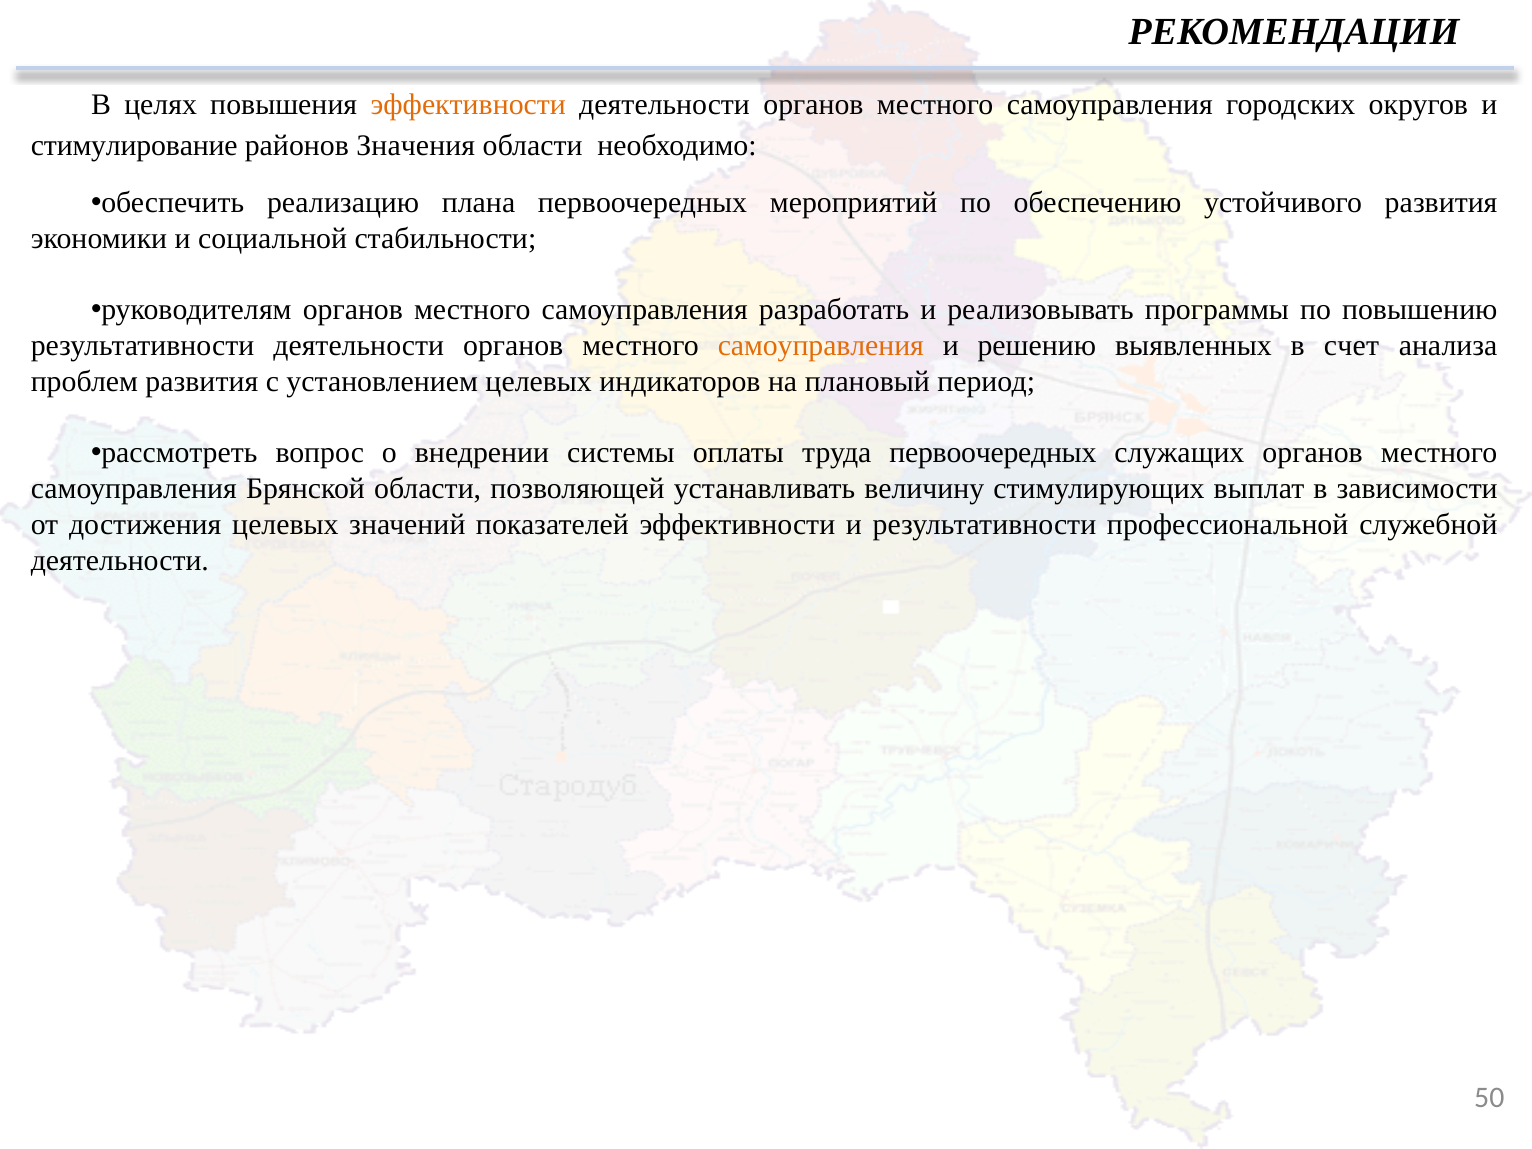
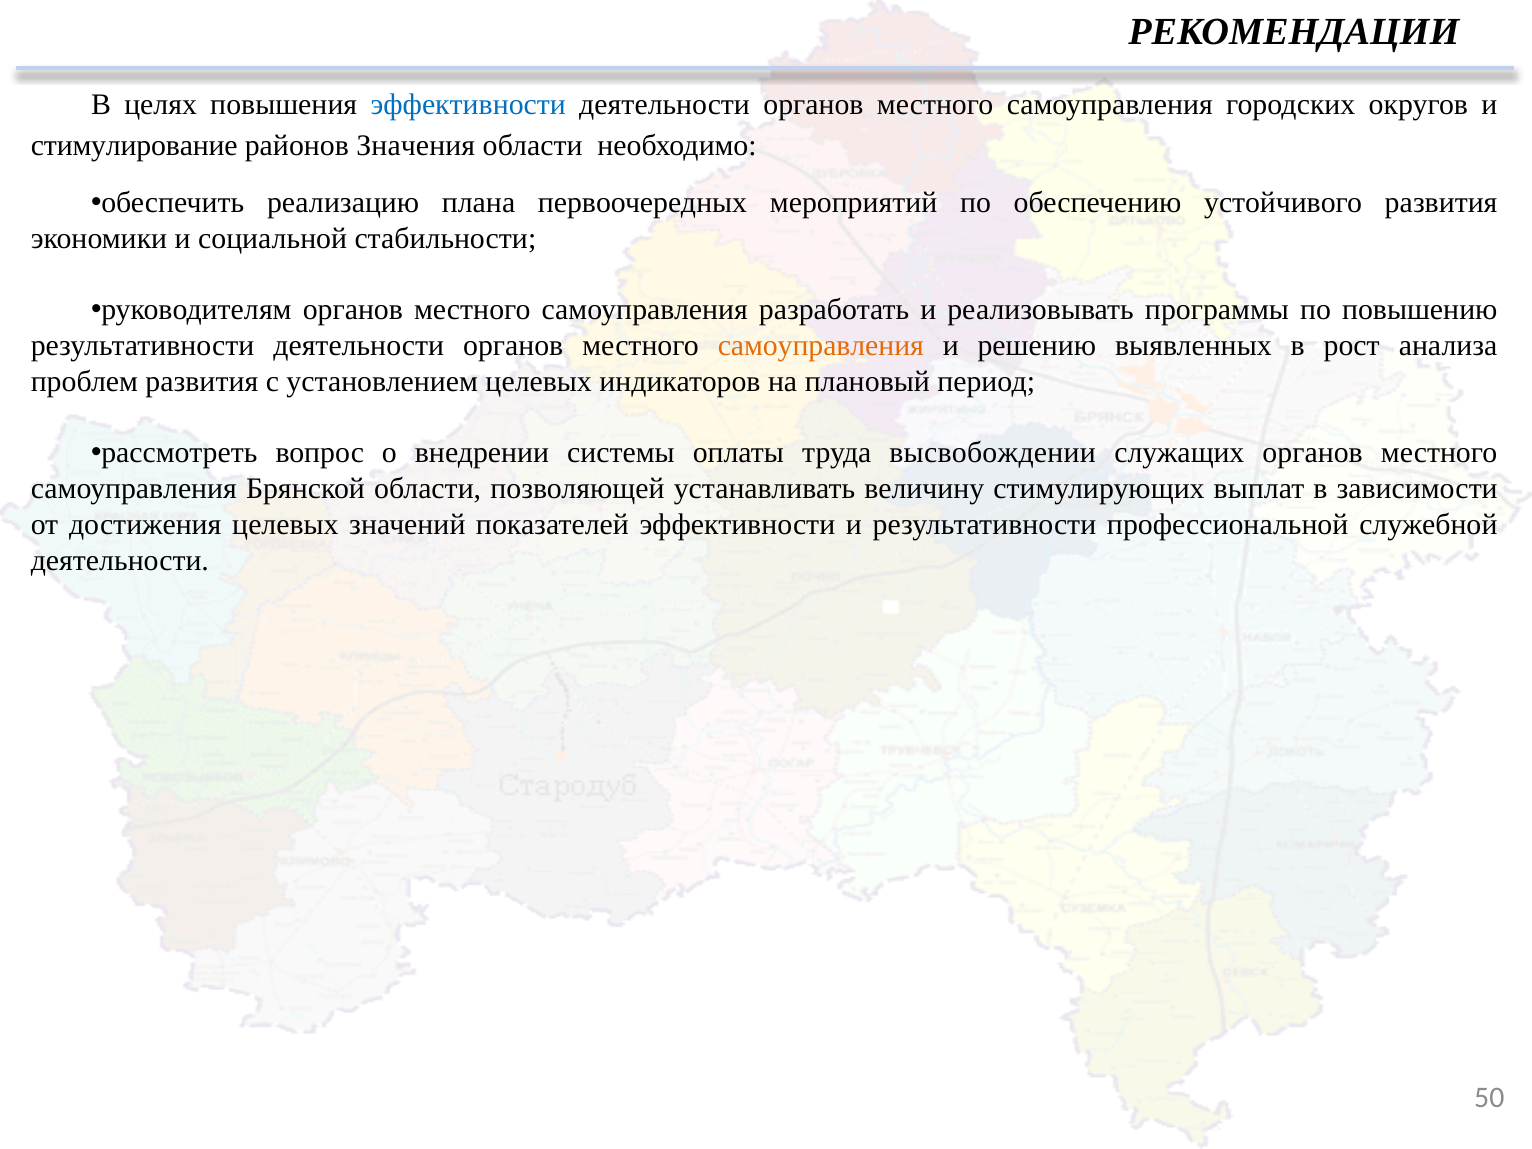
эффективности at (468, 105) colour: orange -> blue
счет: счет -> рост
труда первоочередных: первоочередных -> высвобождении
